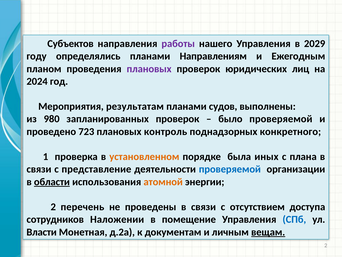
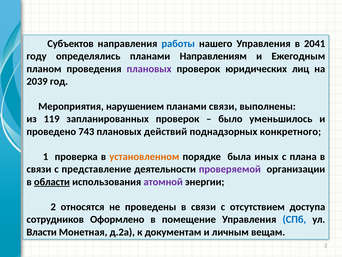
работы colour: purple -> blue
2029: 2029 -> 2041
2024: 2024 -> 2039
результатам: результатам -> нарушением
планами судов: судов -> связи
980: 980 -> 119
было проверяемой: проверяемой -> уменьшилось
723: 723 -> 743
контроль: контроль -> действий
проверяемой at (230, 169) colour: blue -> purple
атомной colour: orange -> purple
перечень: перечень -> относятся
Наложении: Наложении -> Оформлено
вещам underline: present -> none
